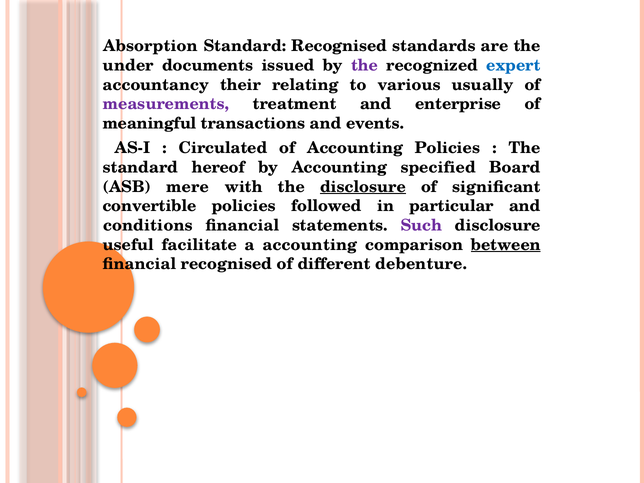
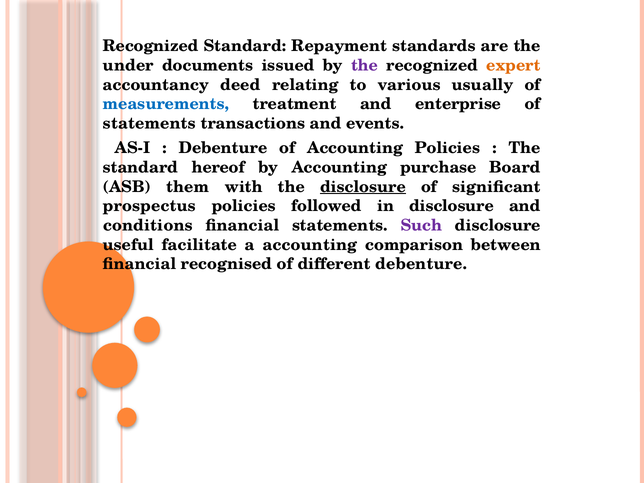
Absorption at (151, 46): Absorption -> Recognized
Standard Recognised: Recognised -> Repayment
expert colour: blue -> orange
their: their -> deed
measurements colour: purple -> blue
meaningful at (150, 123): meaningful -> statements
Circulated at (223, 148): Circulated -> Debenture
specified: specified -> purchase
mere: mere -> them
convertible: convertible -> prospectus
in particular: particular -> disclosure
between underline: present -> none
